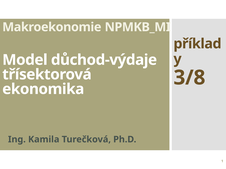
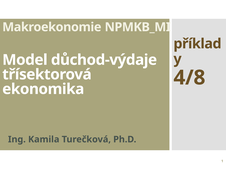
3/8: 3/8 -> 4/8
